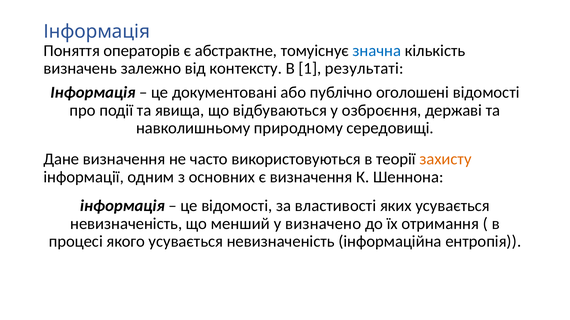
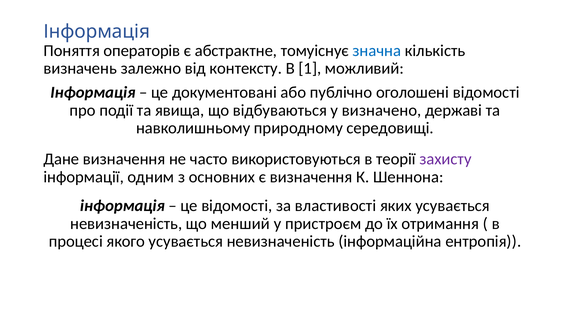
результаті: результаті -> можливий
озброєння: озброєння -> визначено
захисту colour: orange -> purple
визначено: визначено -> пристроєм
